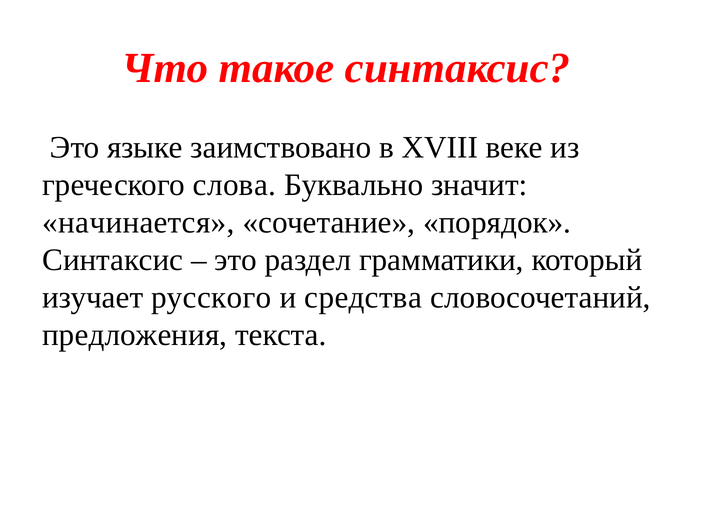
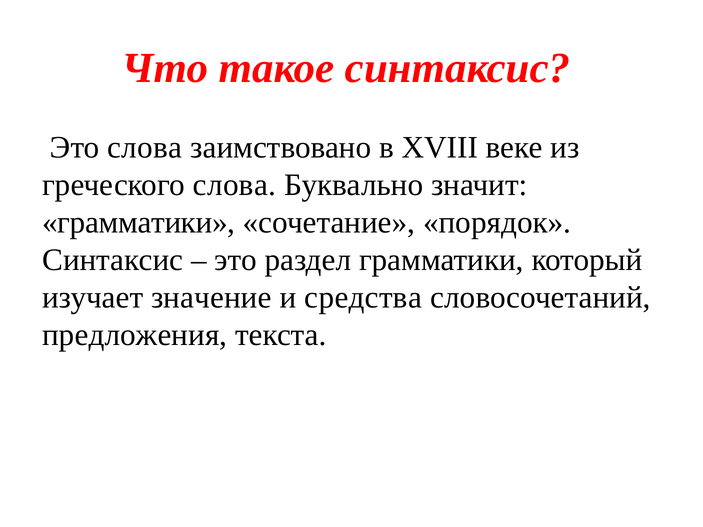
Это языке: языке -> слова
начинается at (138, 222): начинается -> грамматики
русского: русского -> значение
